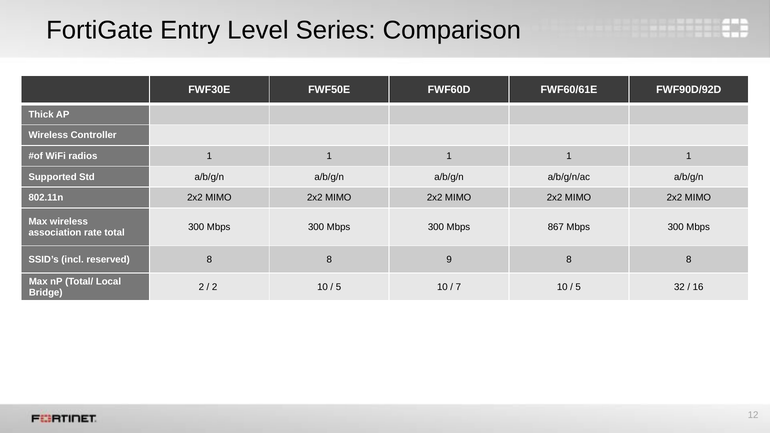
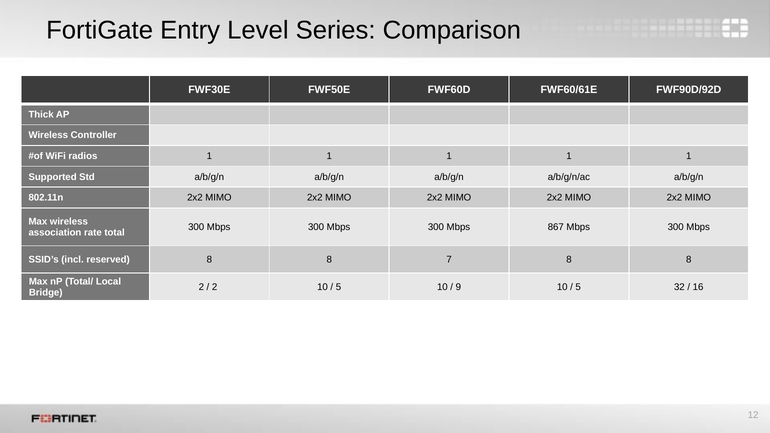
9: 9 -> 7
7: 7 -> 9
